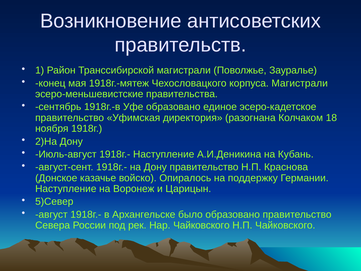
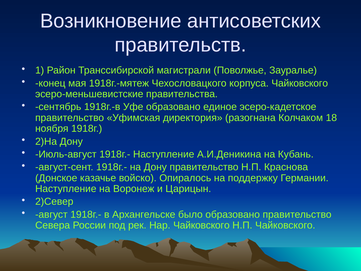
корпуса Магистрали: Магистрали -> Чайковского
5)Север: 5)Север -> 2)Север
